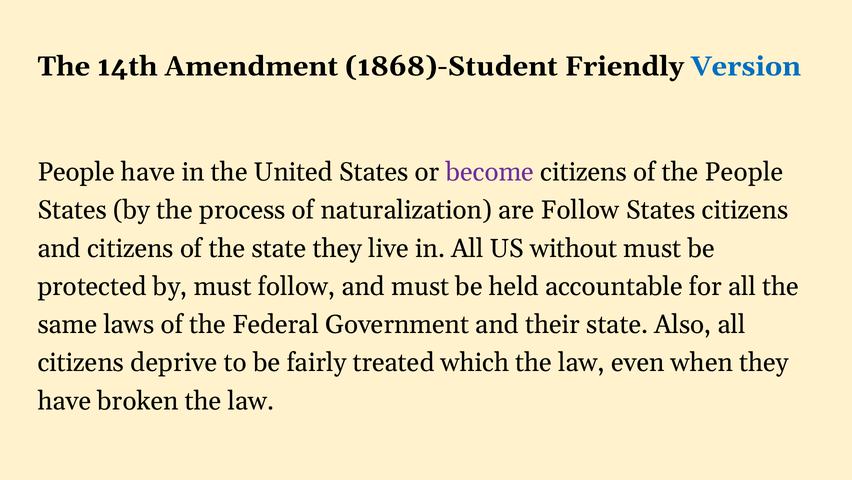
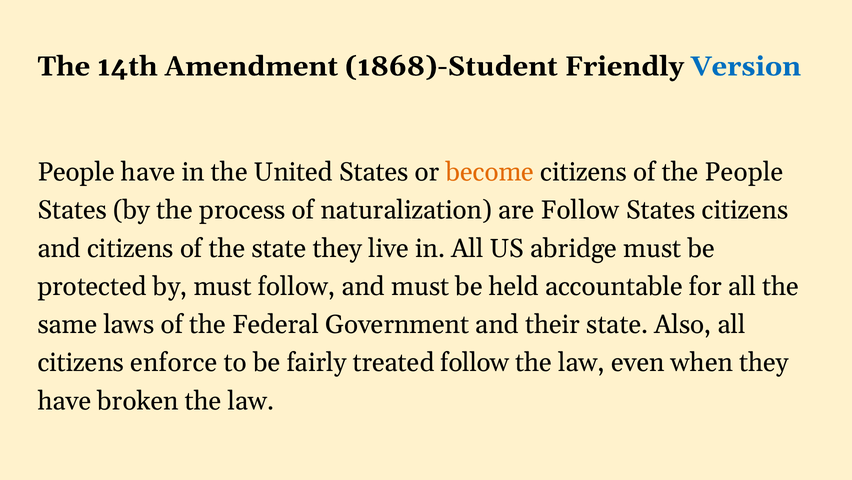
become colour: purple -> orange
without: without -> abridge
deprive: deprive -> enforce
treated which: which -> follow
